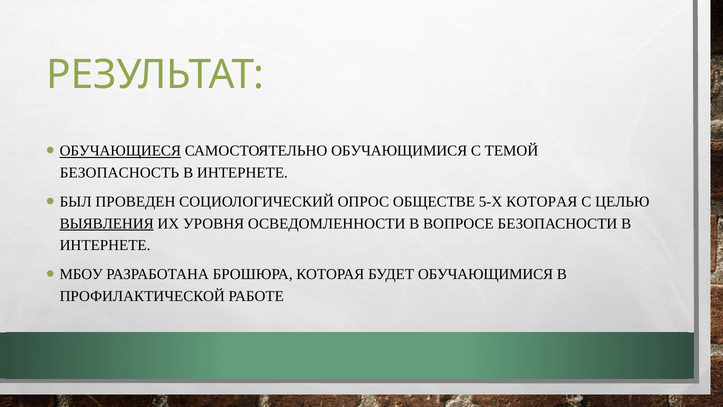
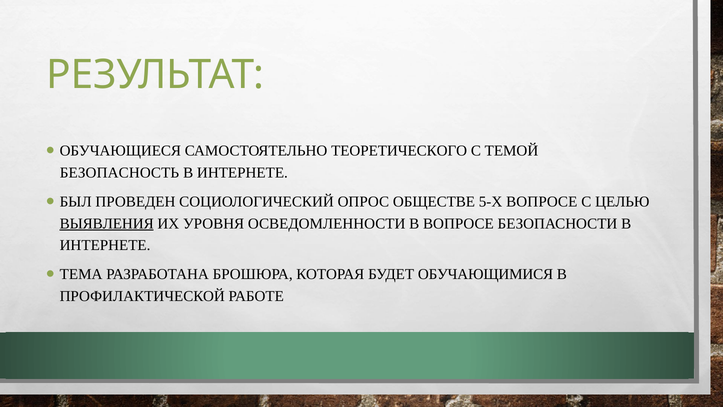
ОБУЧАЮЩИЕСЯ underline: present -> none
САМОСТОЯТЕЛЬНО ОБУЧАЮЩИМИСЯ: ОБУЧАЮЩИМИСЯ -> ТЕОРЕТИЧЕСКОГО
5-Х КОТОРАЯ: КОТОРАЯ -> ВОПРОСЕ
МБОУ: МБОУ -> ТЕМА
